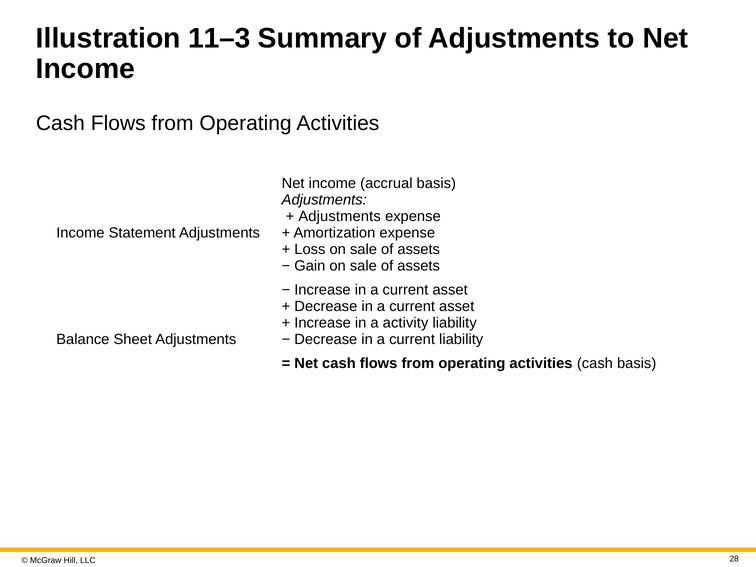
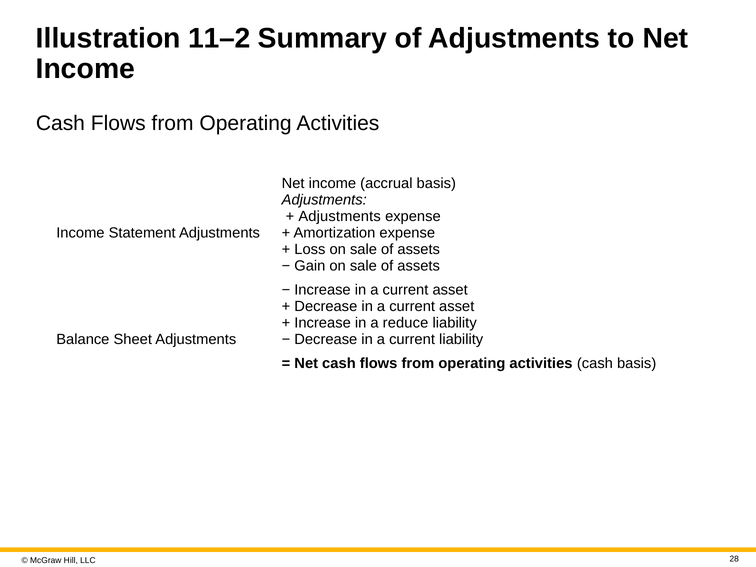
11–3: 11–3 -> 11–2
activity: activity -> reduce
